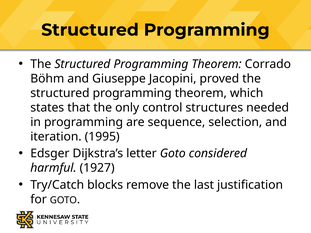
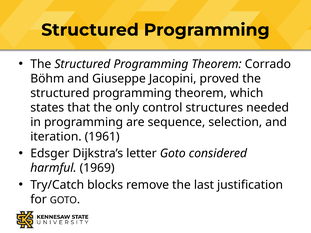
1995: 1995 -> 1961
1927: 1927 -> 1969
